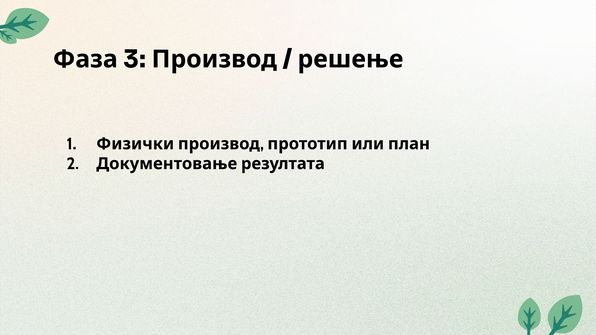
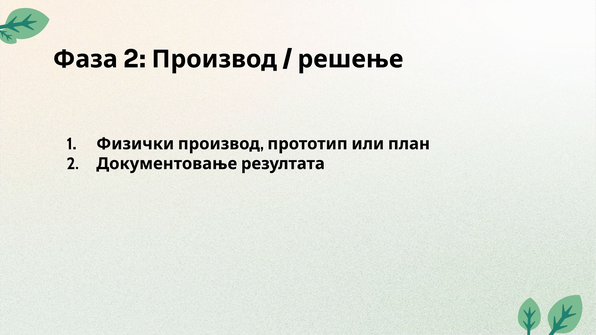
3 at (135, 59): 3 -> 2
